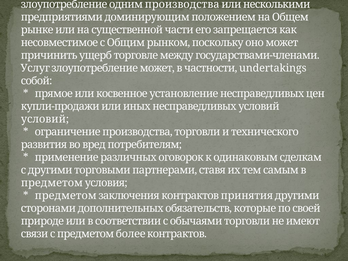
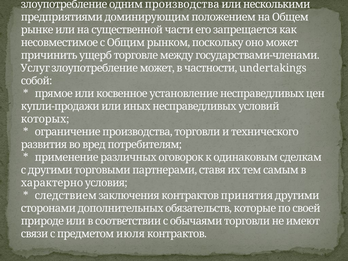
условий at (45, 119): условий -> которых
предметом at (52, 183): предметом -> характерно
предметом at (66, 196): предметом -> следствием
более: более -> июля
